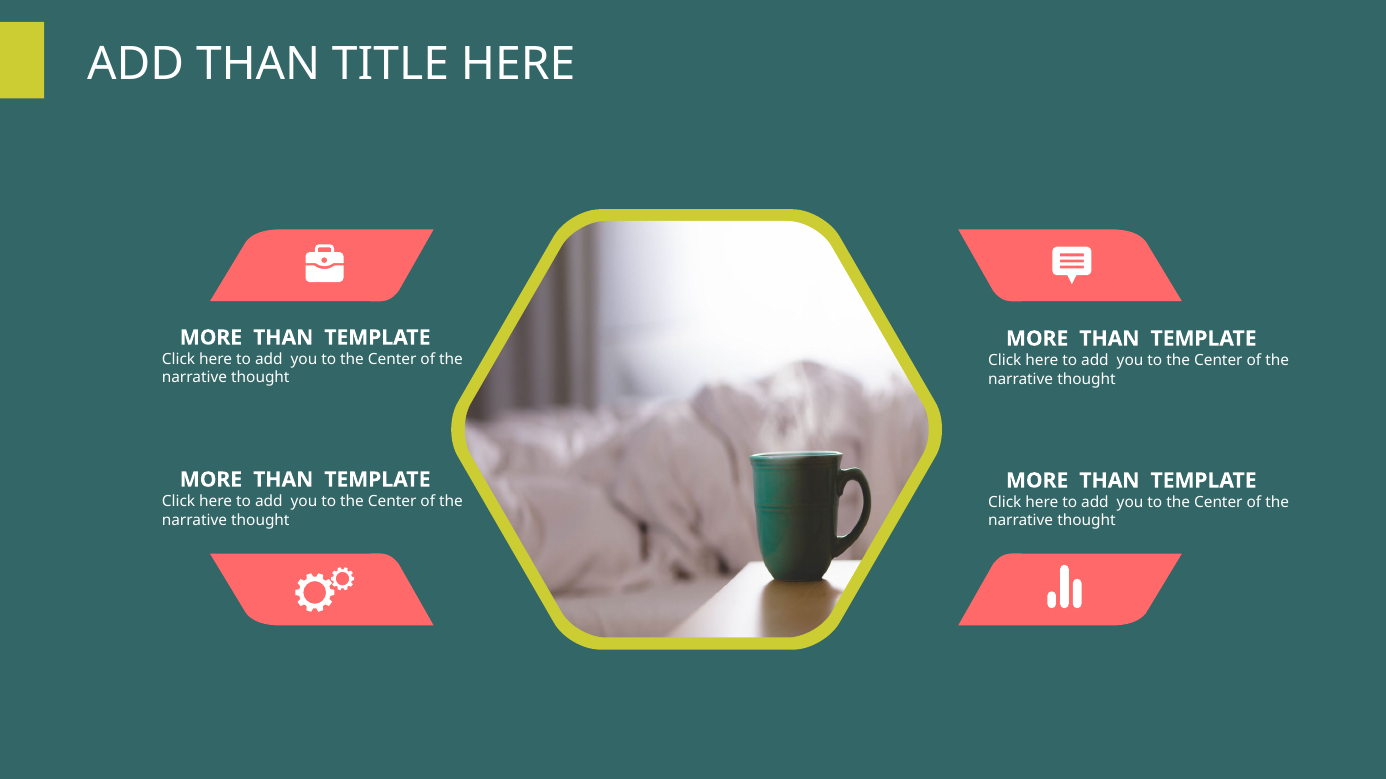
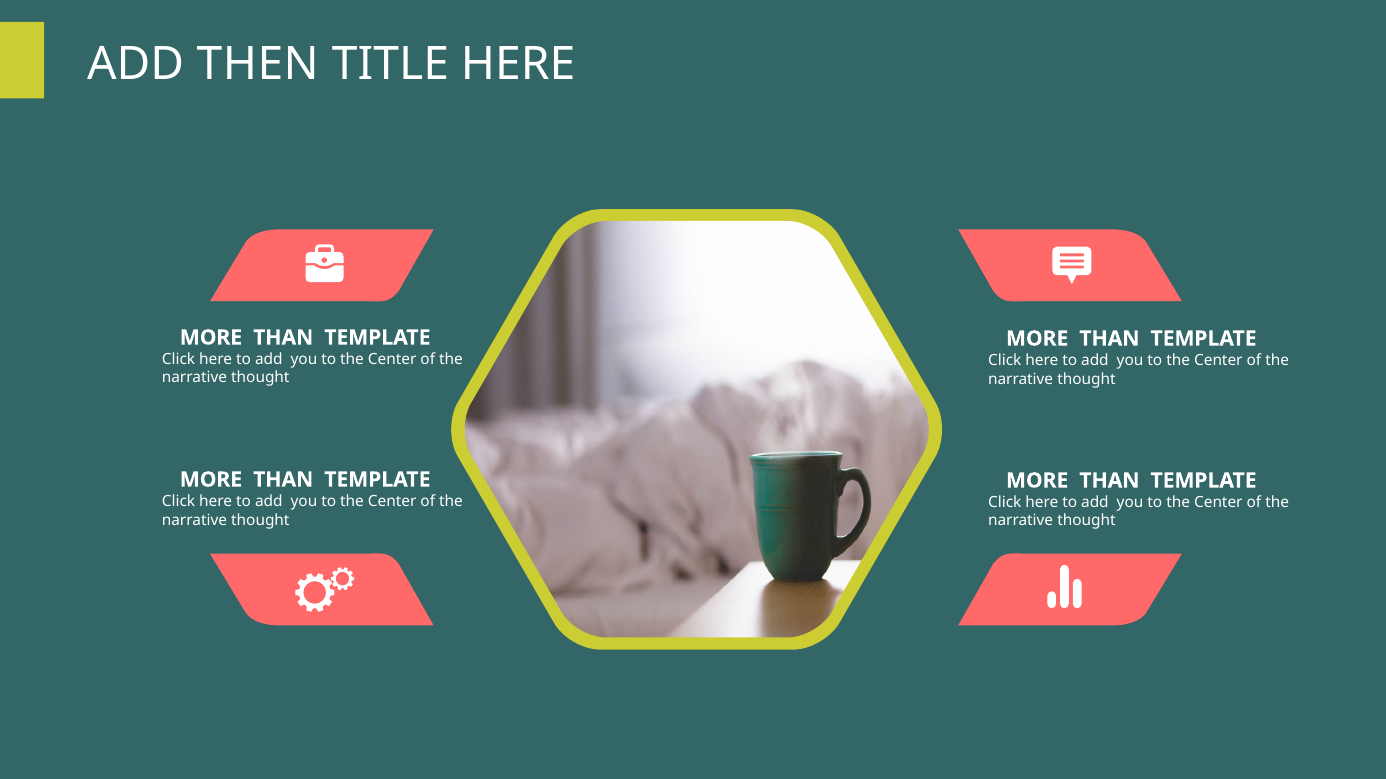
ADD THAN: THAN -> THEN
